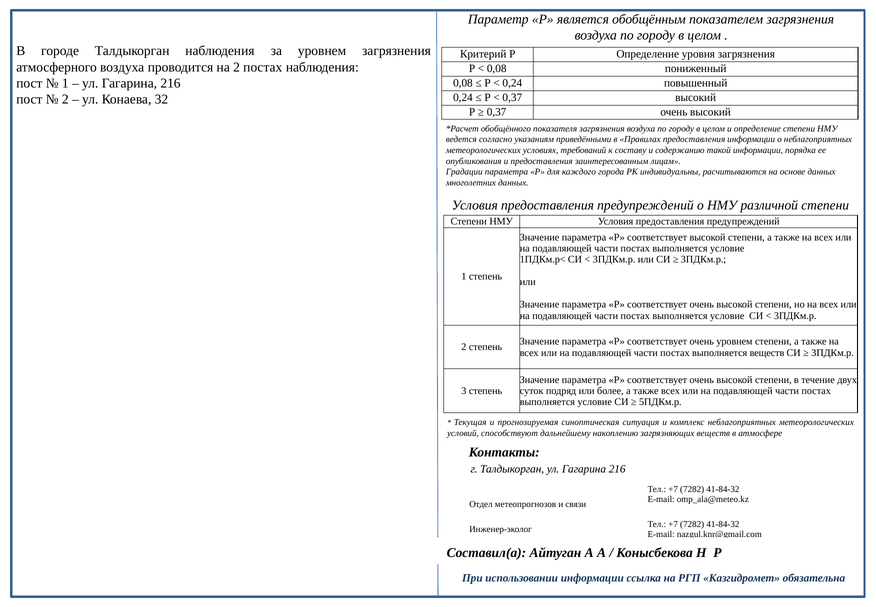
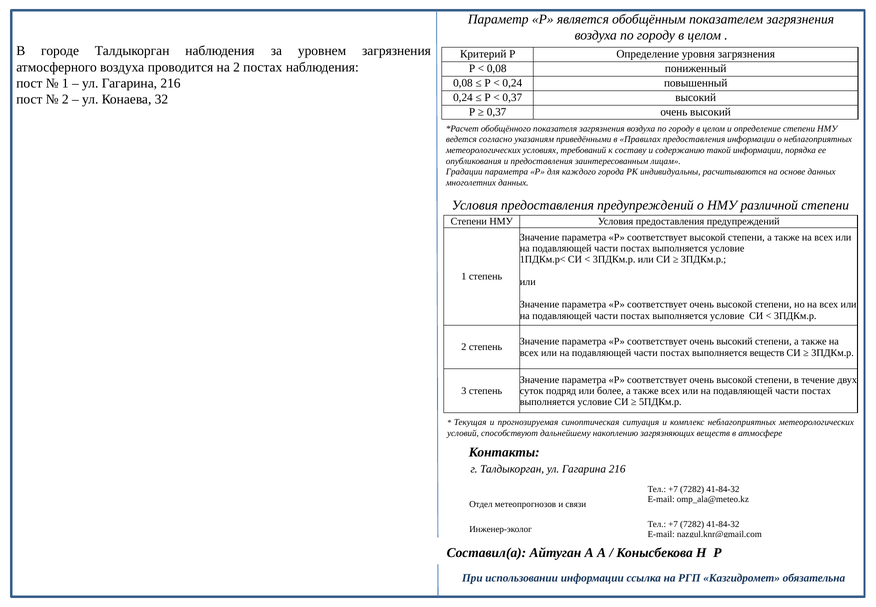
соответствует очень уровнем: уровнем -> высокий
